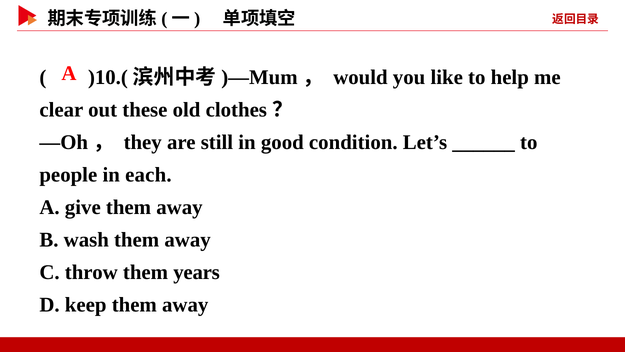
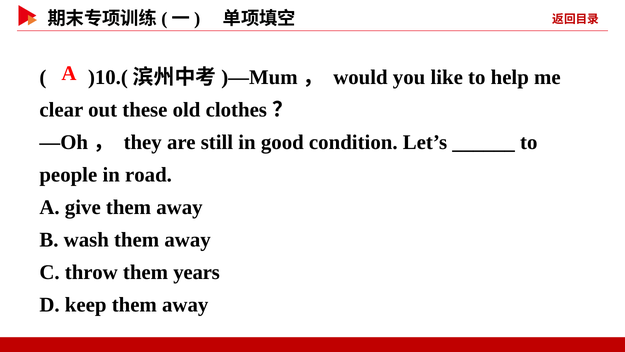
each: each -> road
